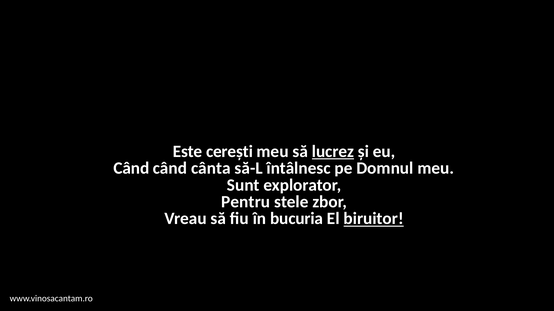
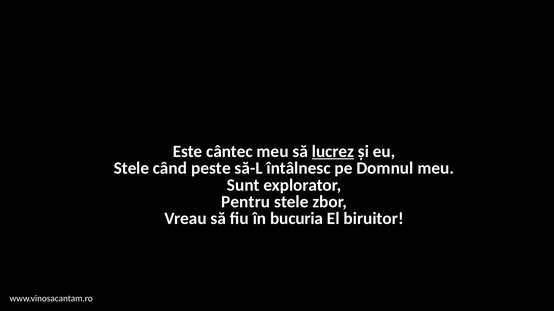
cerești: cerești -> cântec
Când at (131, 169): Când -> Stele
cânta: cânta -> peste
biruitor underline: present -> none
